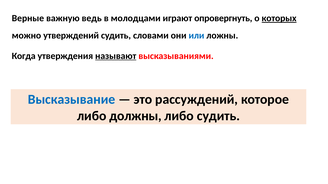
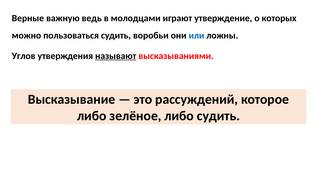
опровергнуть: опровергнуть -> утверждение
которых underline: present -> none
утверждений: утверждений -> пользоваться
словами: словами -> воробьи
Когда: Когда -> Углов
Высказывание colour: blue -> black
должны: должны -> зелёное
